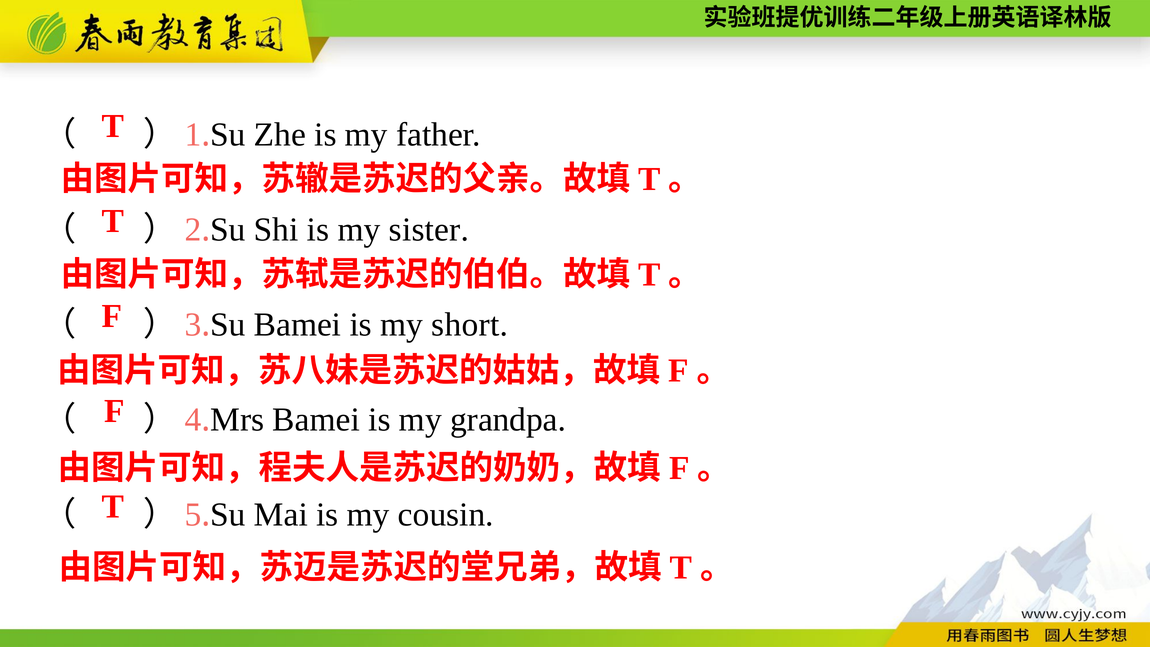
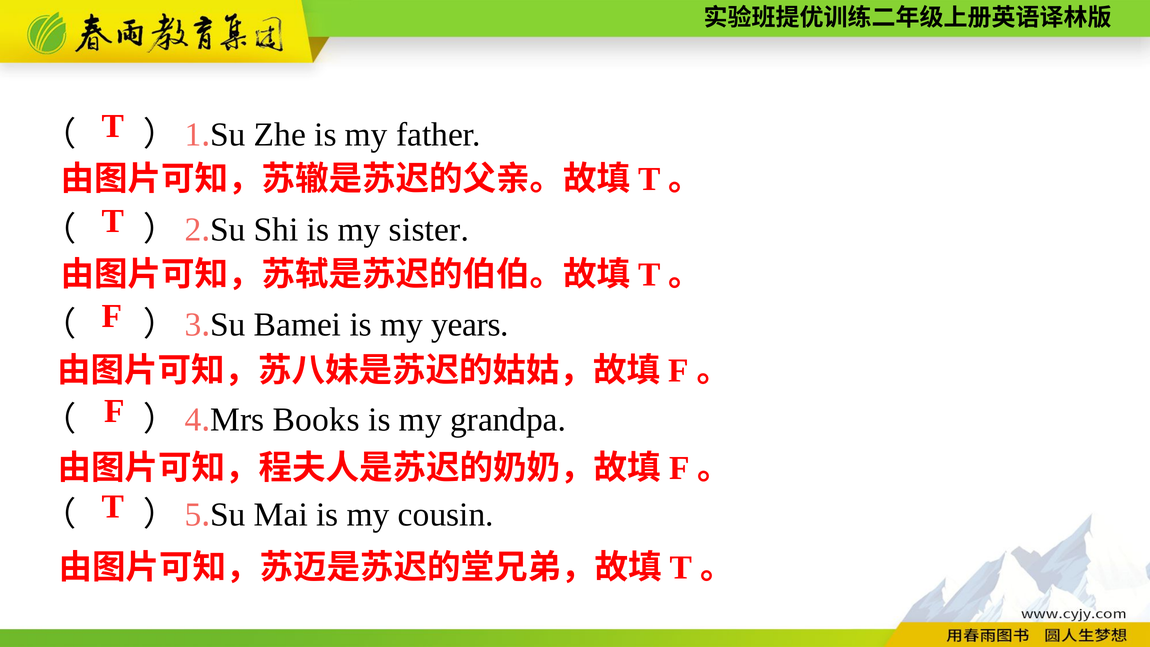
short: short -> years
Bamei at (316, 420): Bamei -> Books
